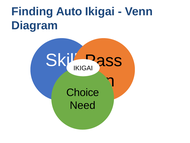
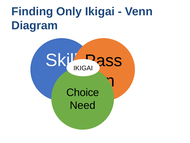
Auto: Auto -> Only
